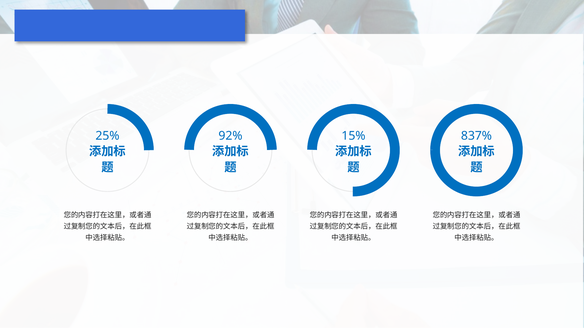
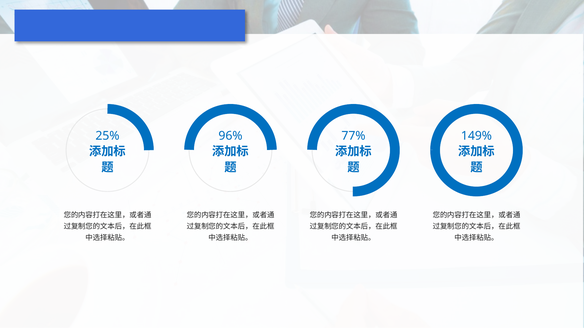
92%: 92% -> 96%
15%: 15% -> 77%
837%: 837% -> 149%
